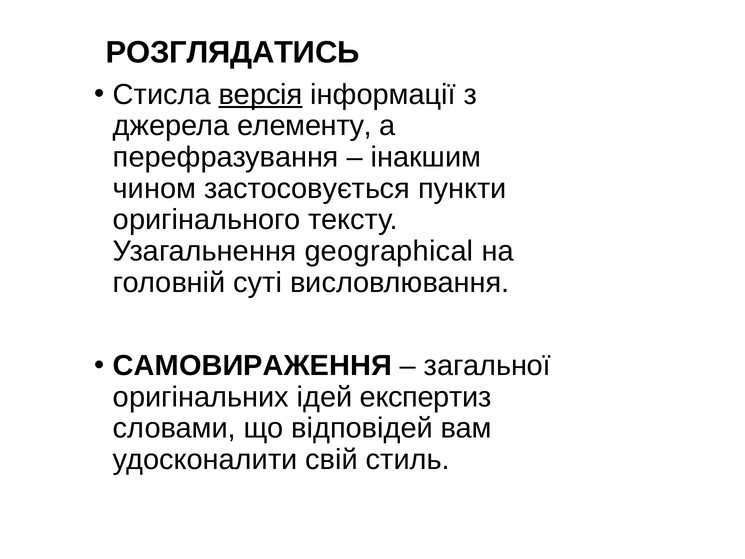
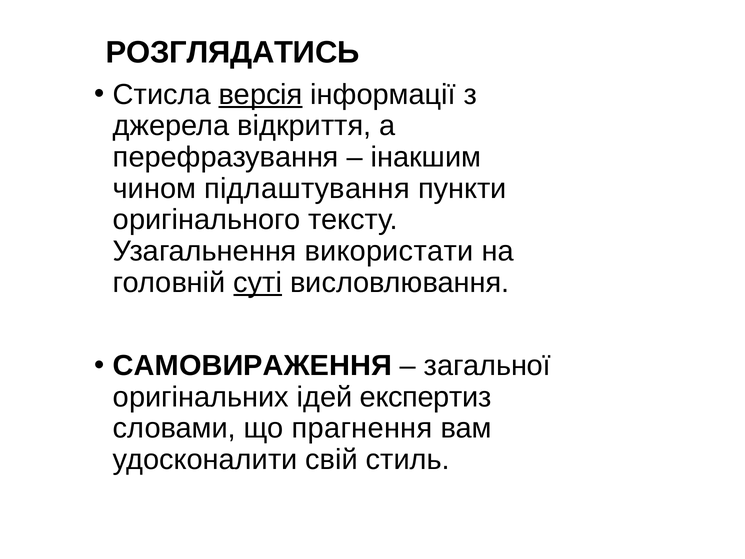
елементу: елементу -> відкриття
застосовується: застосовується -> підлаштування
geographical: geographical -> використати
суті underline: none -> present
відповідей: відповідей -> прагнення
